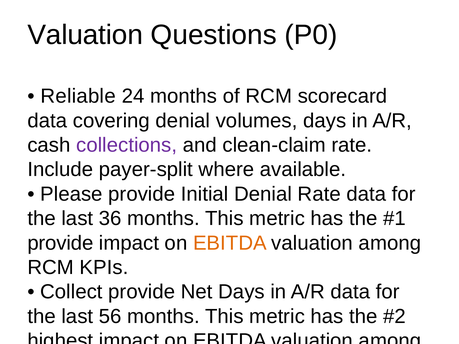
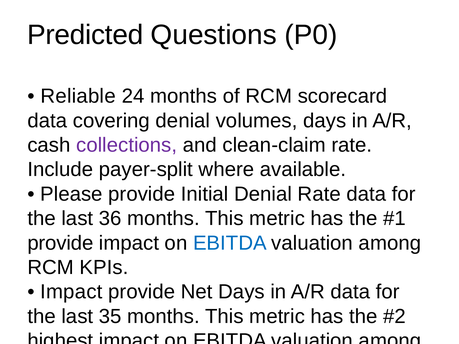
Valuation at (85, 35): Valuation -> Predicted
EBITDA at (230, 243) colour: orange -> blue
Collect at (71, 292): Collect -> Impact
56: 56 -> 35
